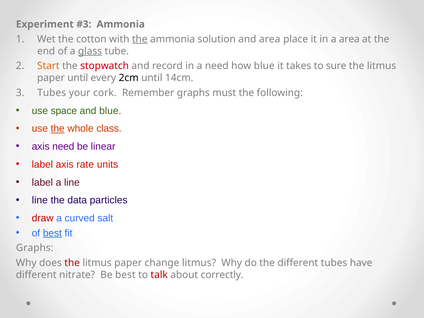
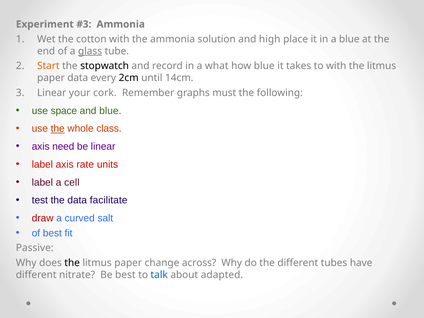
the at (140, 39) underline: present -> none
and area: area -> high
a area: area -> blue
stopwatch colour: red -> black
a need: need -> what
to sure: sure -> with
paper until: until -> data
3 Tubes: Tubes -> Linear
a line: line -> cell
line at (40, 200): line -> test
particles: particles -> facilitate
best at (52, 233) underline: present -> none
Graphs at (35, 248): Graphs -> Passive
the at (72, 263) colour: red -> black
change litmus: litmus -> across
talk colour: red -> blue
correctly: correctly -> adapted
